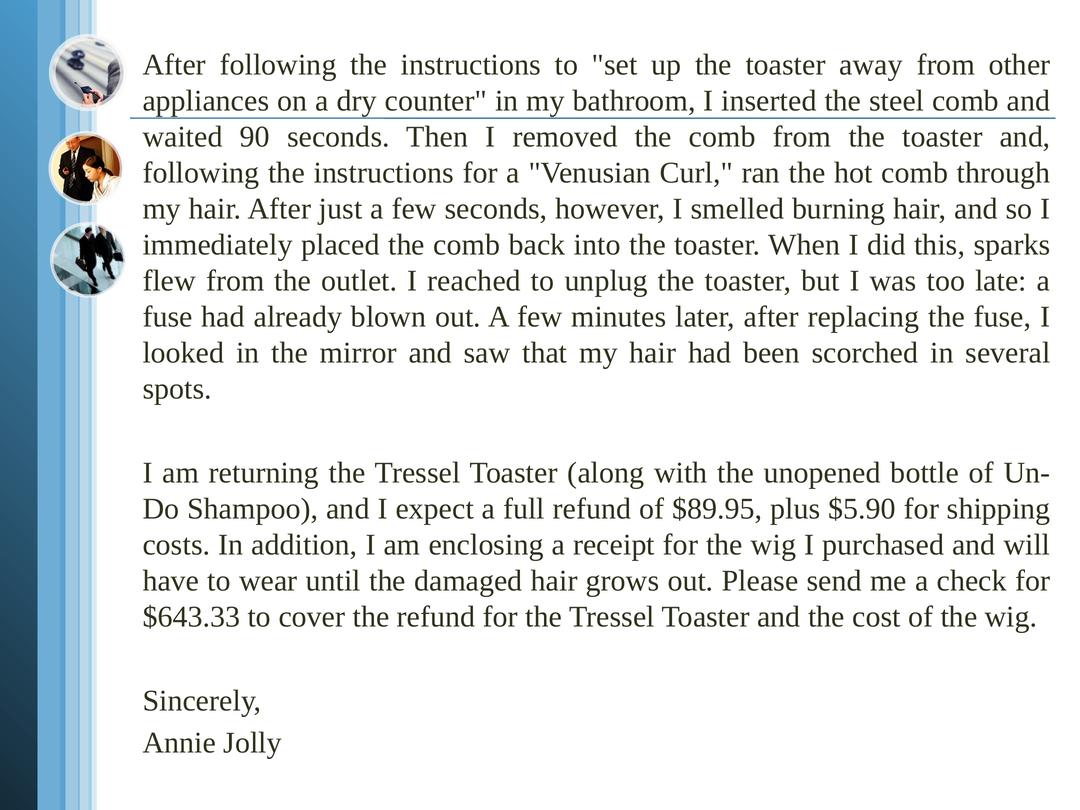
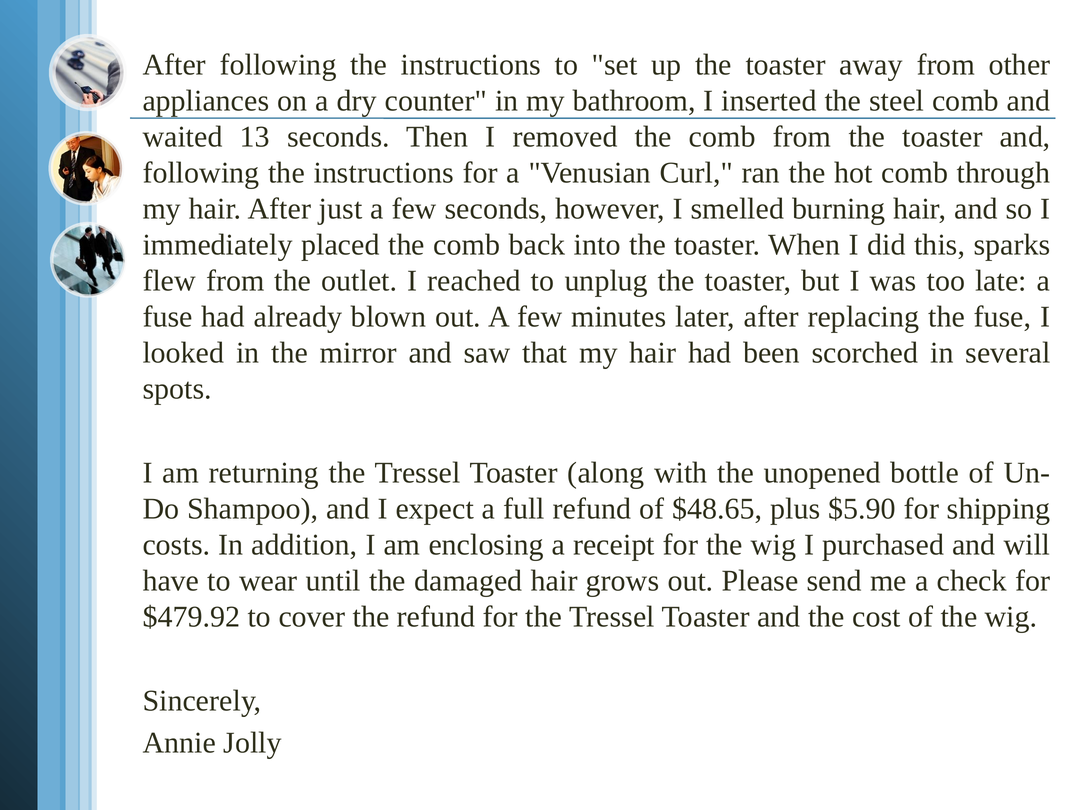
90: 90 -> 13
$89.95: $89.95 -> $48.65
$643.33: $643.33 -> $479.92
